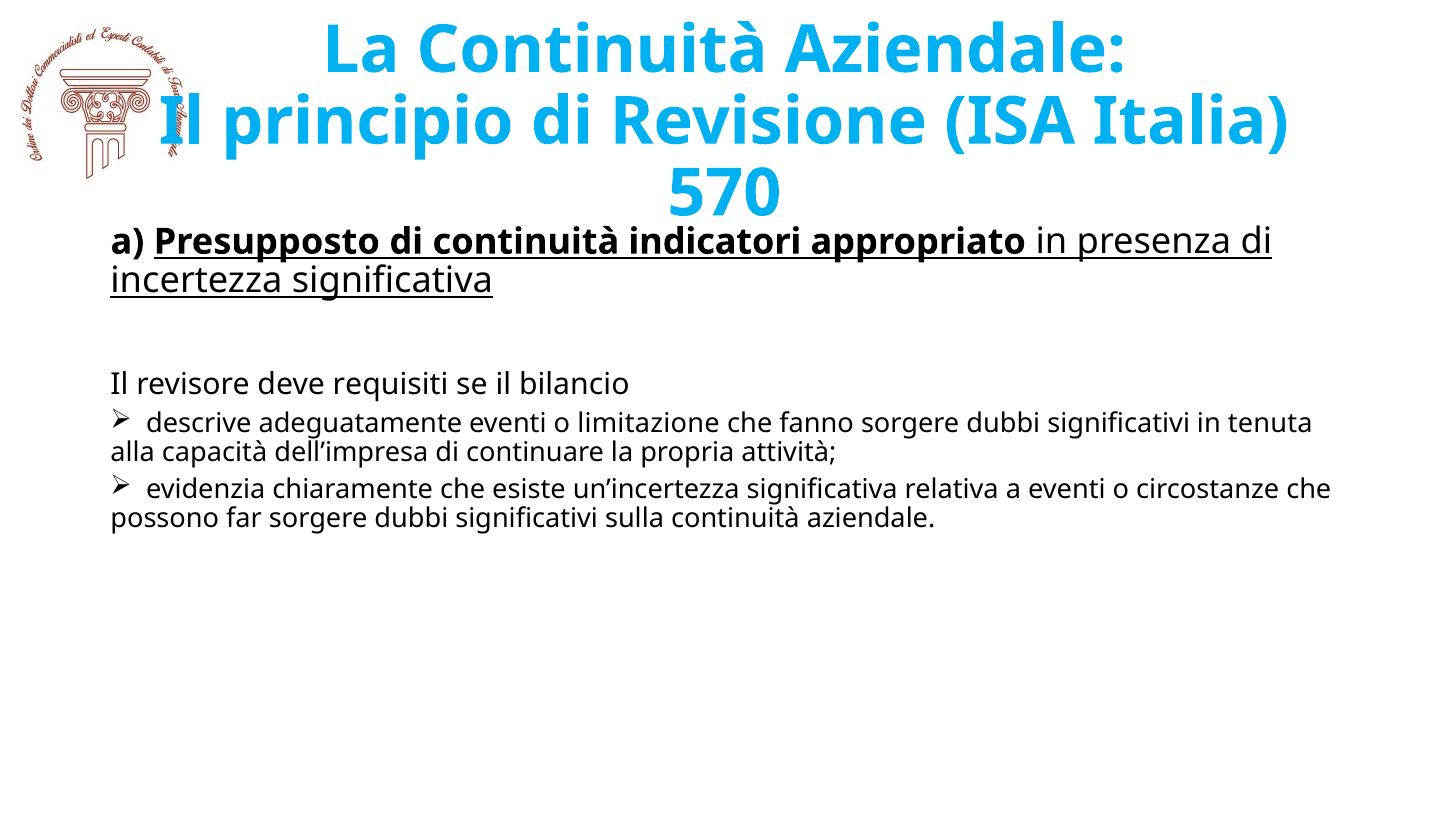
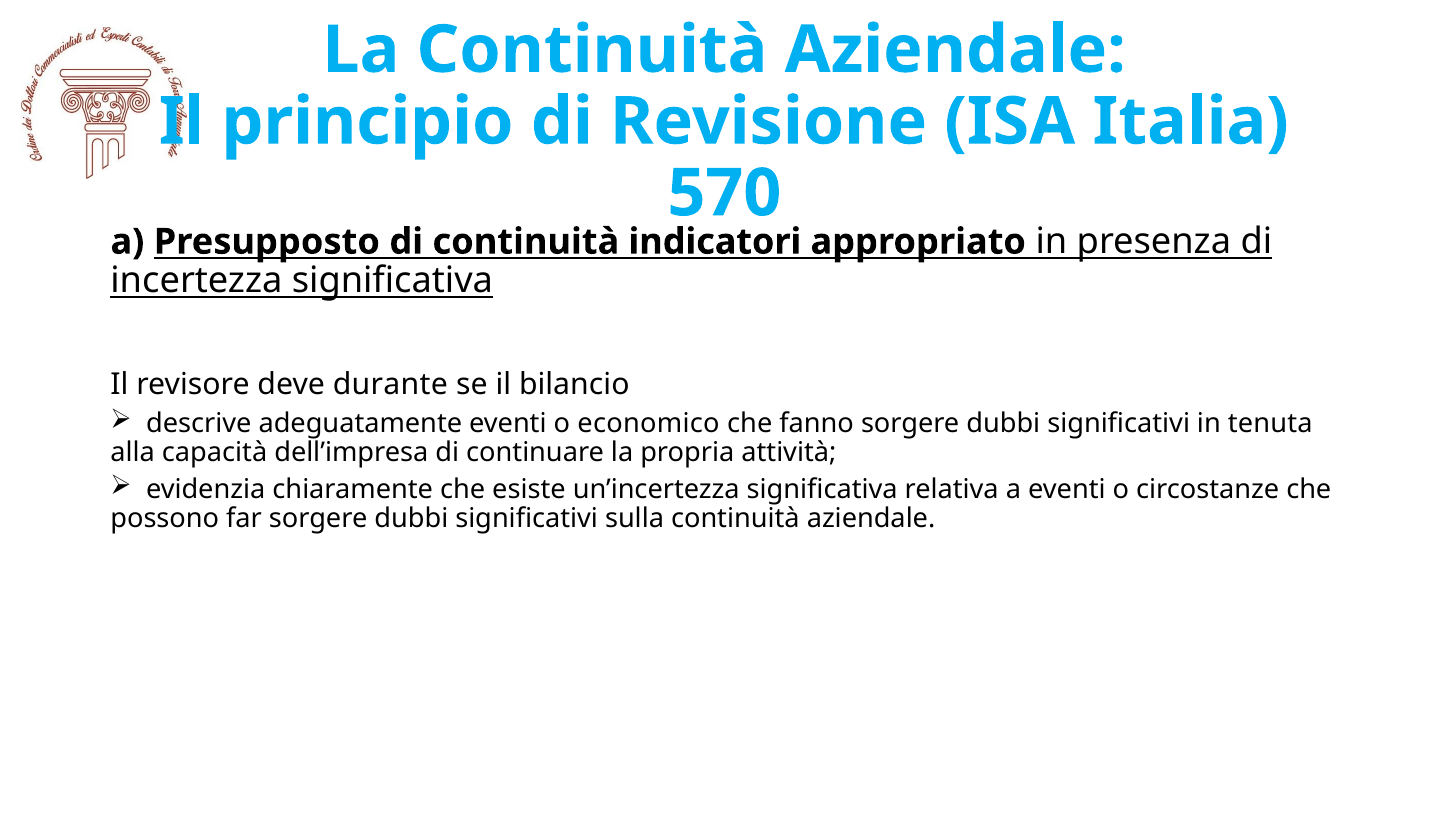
requisiti: requisiti -> durante
limitazione: limitazione -> economico
